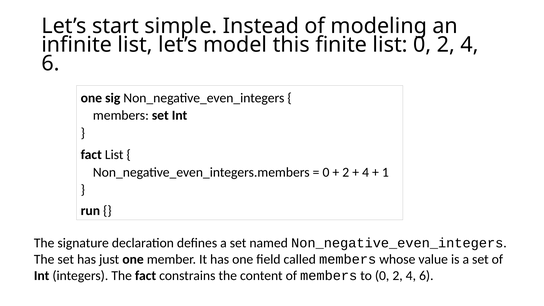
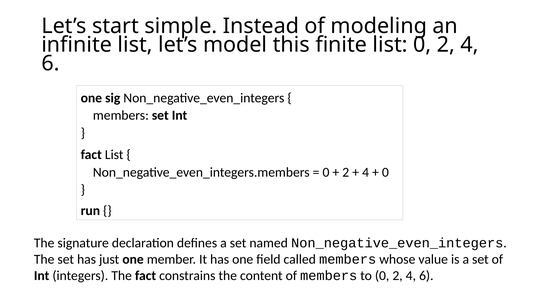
1 at (385, 172): 1 -> 0
